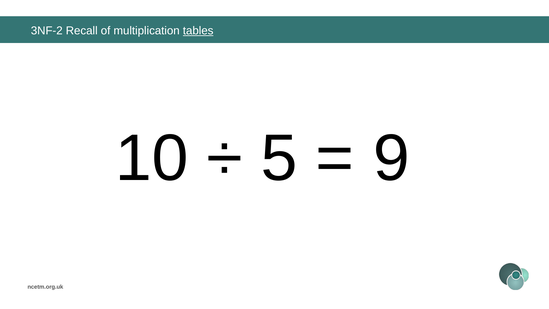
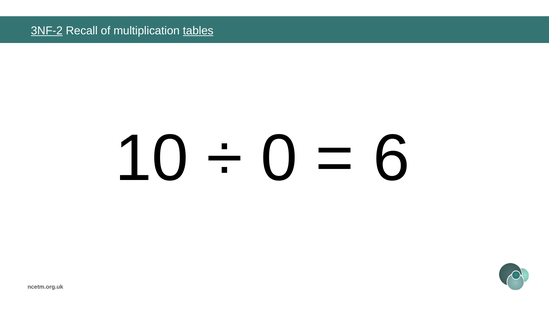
3NF-2 underline: none -> present
5: 5 -> 0
9: 9 -> 6
